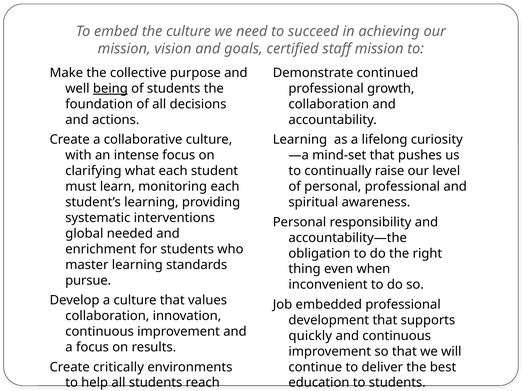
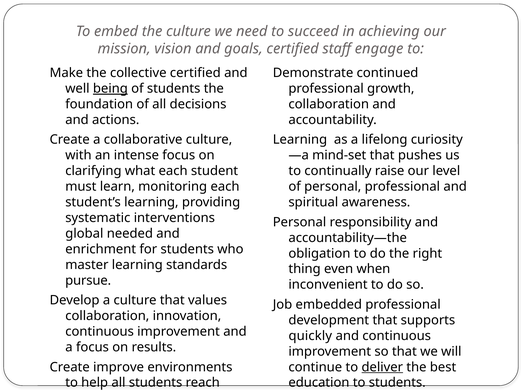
staff mission: mission -> engage
collective purpose: purpose -> certified
critically: critically -> improve
deliver underline: none -> present
